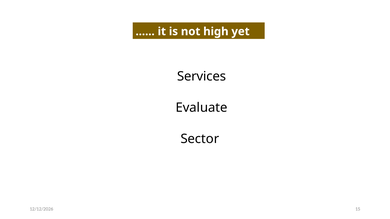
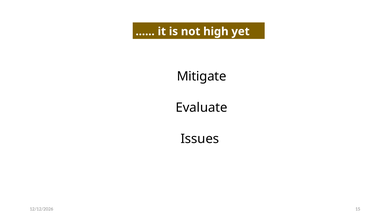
Services: Services -> Mitigate
Sector: Sector -> Issues
